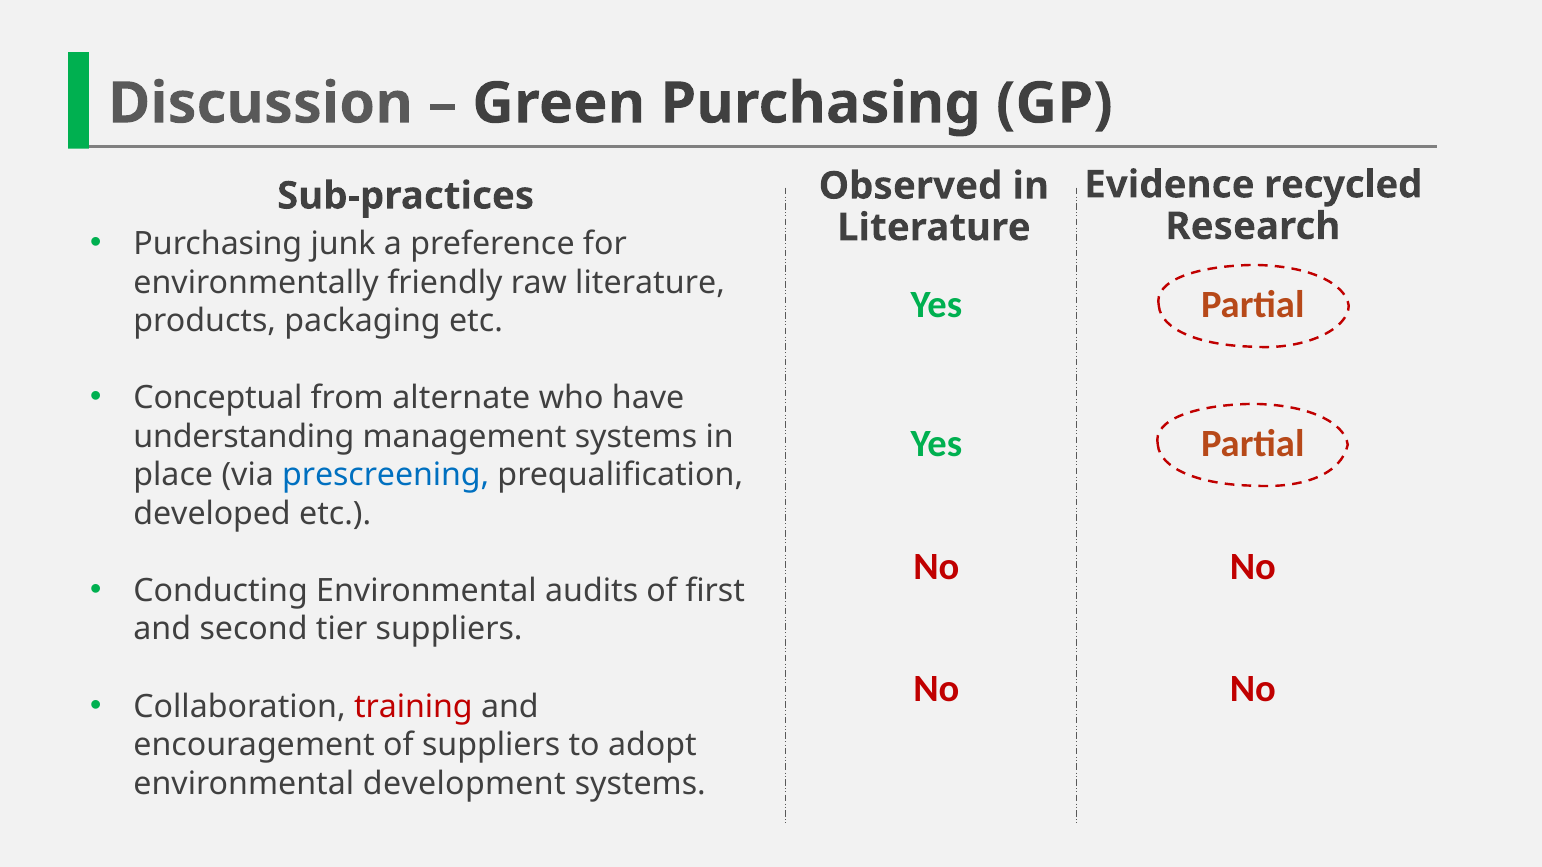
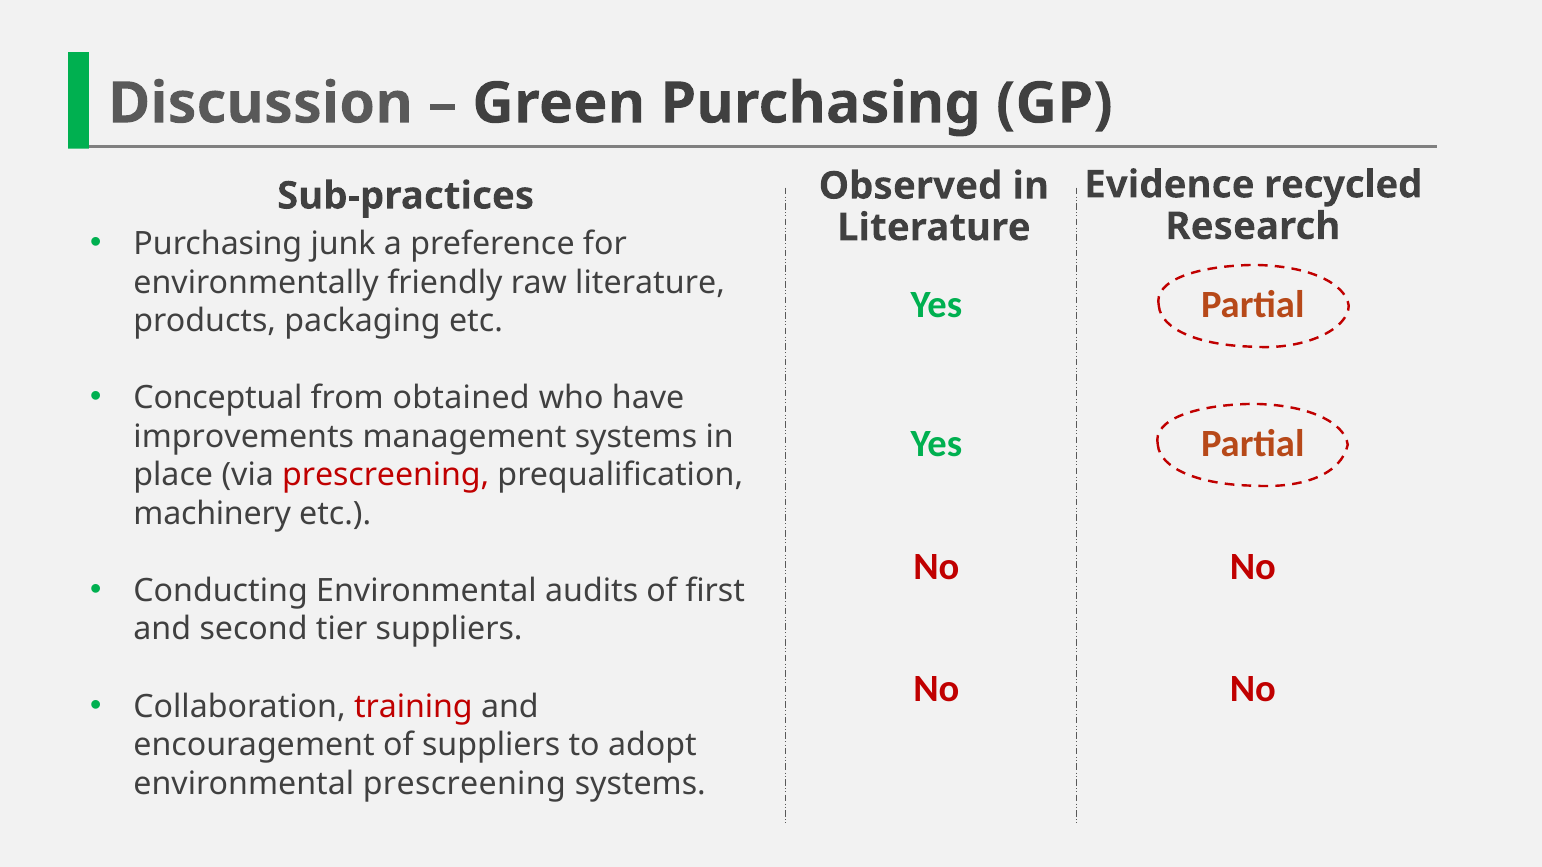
alternate: alternate -> obtained
understanding: understanding -> improvements
prescreening at (386, 475) colour: blue -> red
developed: developed -> machinery
environmental development: development -> prescreening
